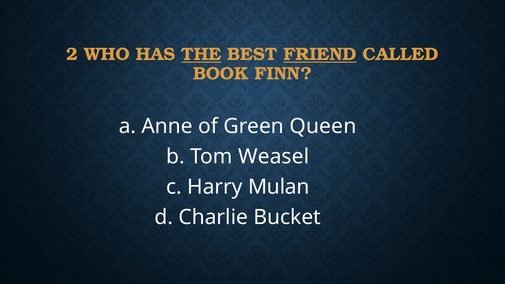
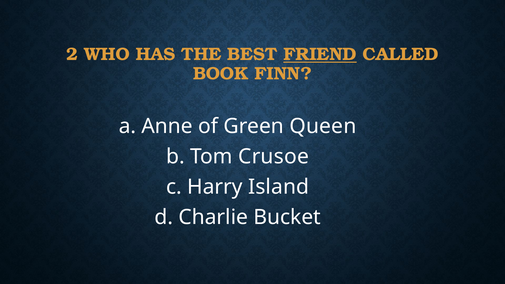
THE underline: present -> none
Weasel: Weasel -> Crusoe
Mulan: Mulan -> Island
